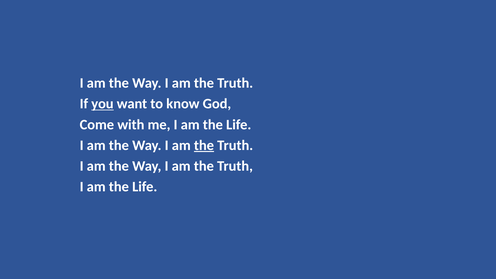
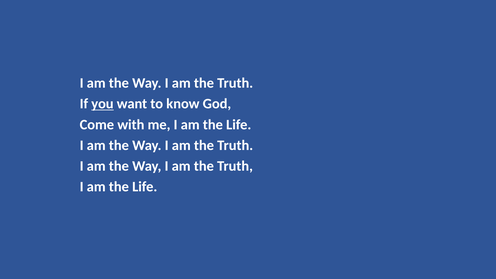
the at (204, 145) underline: present -> none
